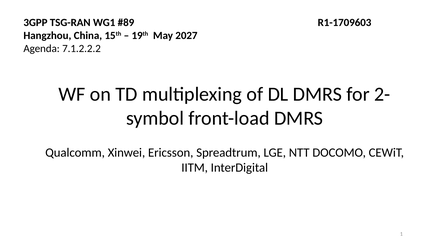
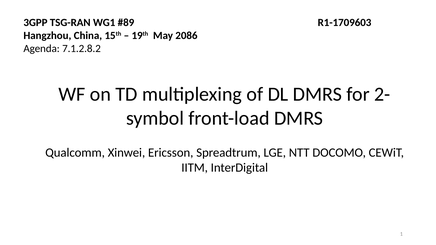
2027: 2027 -> 2086
7.1.2.2.2: 7.1.2.2.2 -> 7.1.2.8.2
